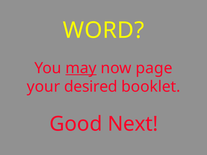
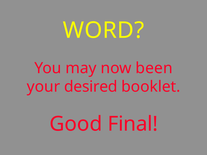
may underline: present -> none
page: page -> been
Next: Next -> Final
